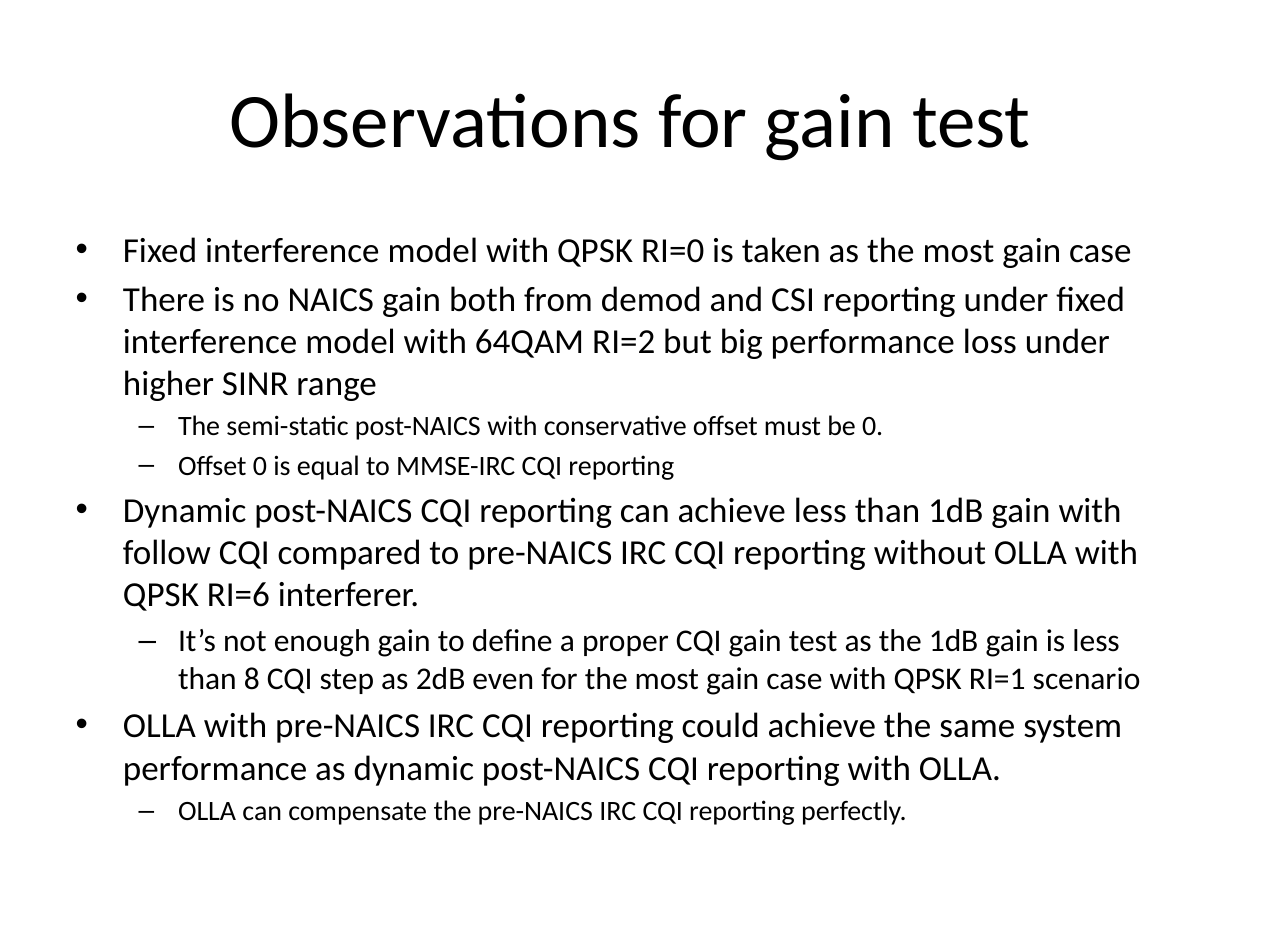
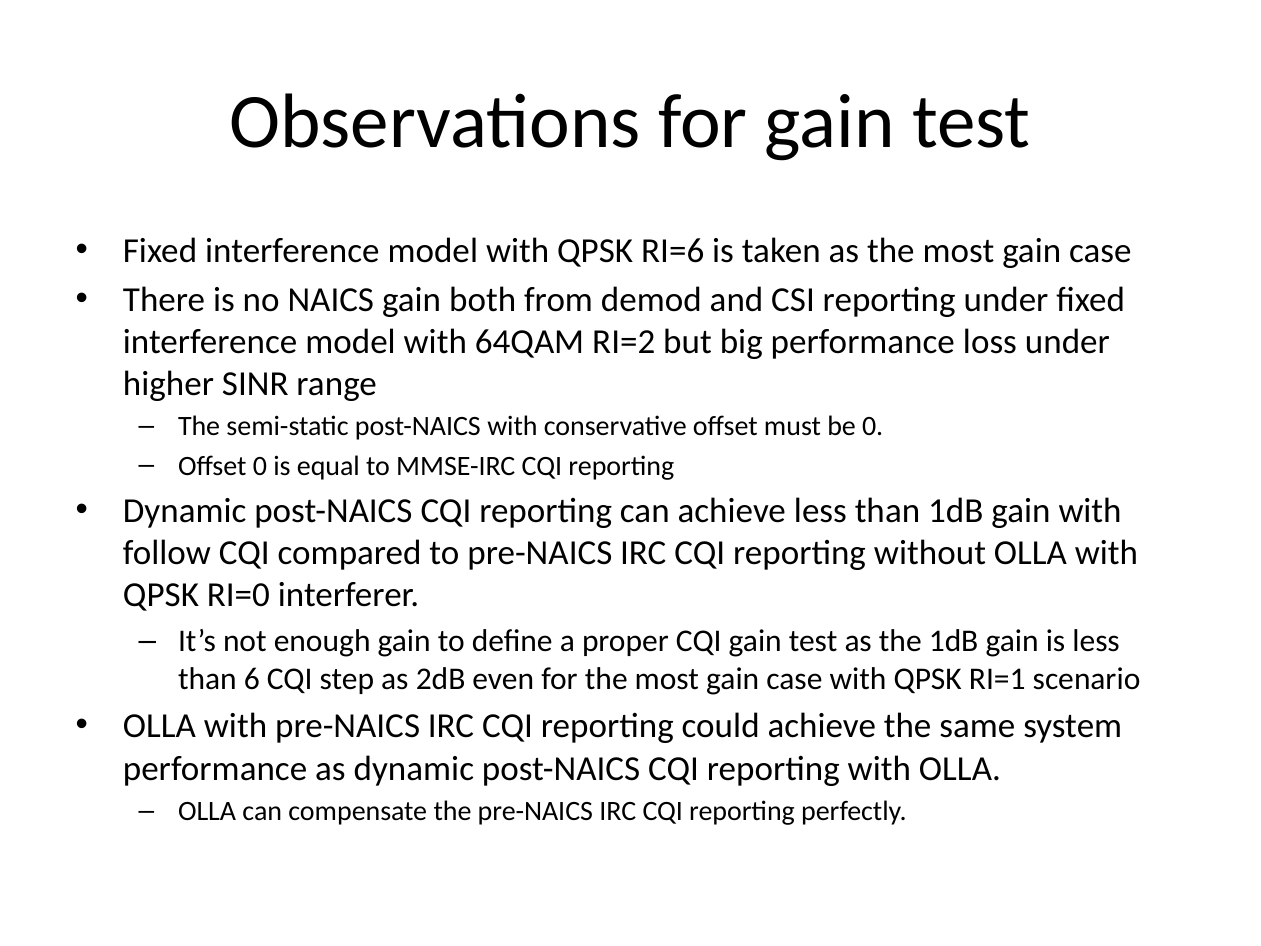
RI=0: RI=0 -> RI=6
RI=6: RI=6 -> RI=0
8: 8 -> 6
